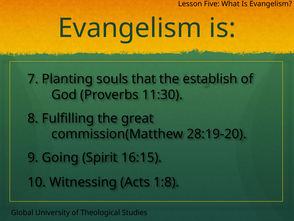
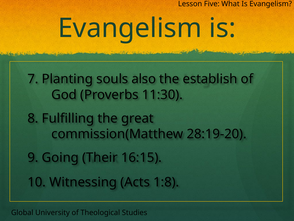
that: that -> also
Spirit: Spirit -> Their
